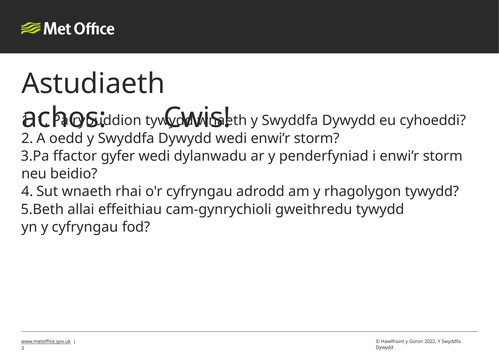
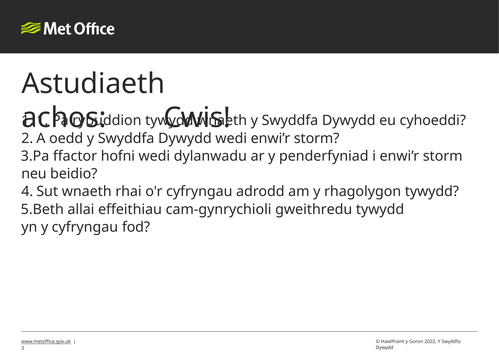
gyfer: gyfer -> hofni
